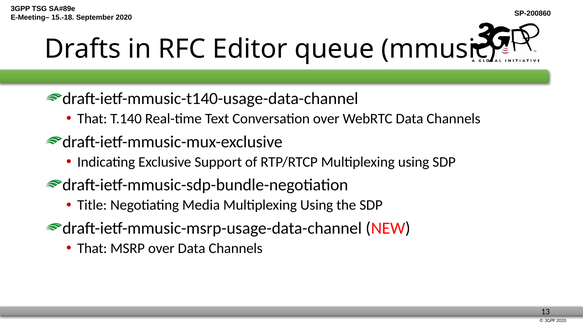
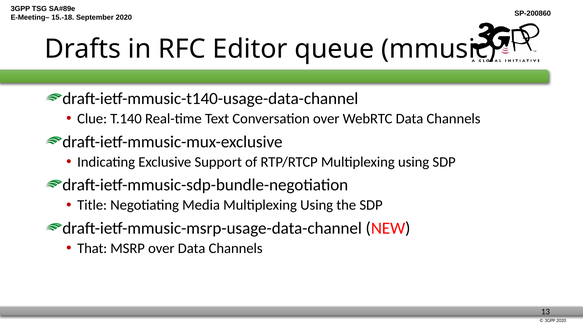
That at (92, 119): That -> Clue
